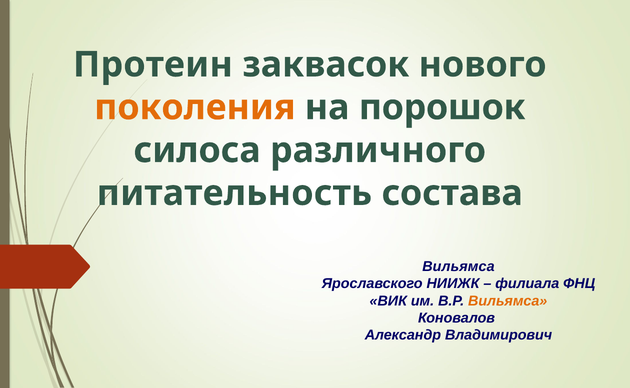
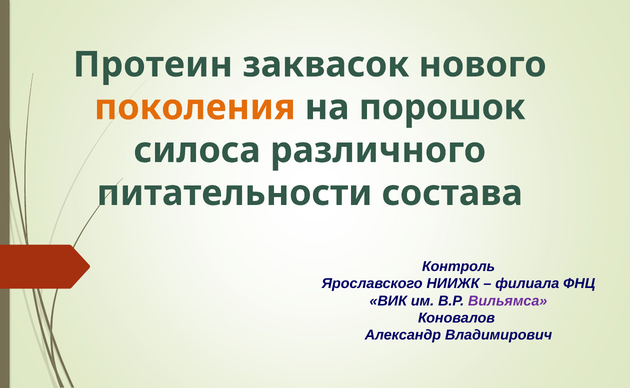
питательность: питательность -> питательности
Вильямса at (458, 267): Вильямса -> Контроль
Вильямса at (508, 301) colour: orange -> purple
